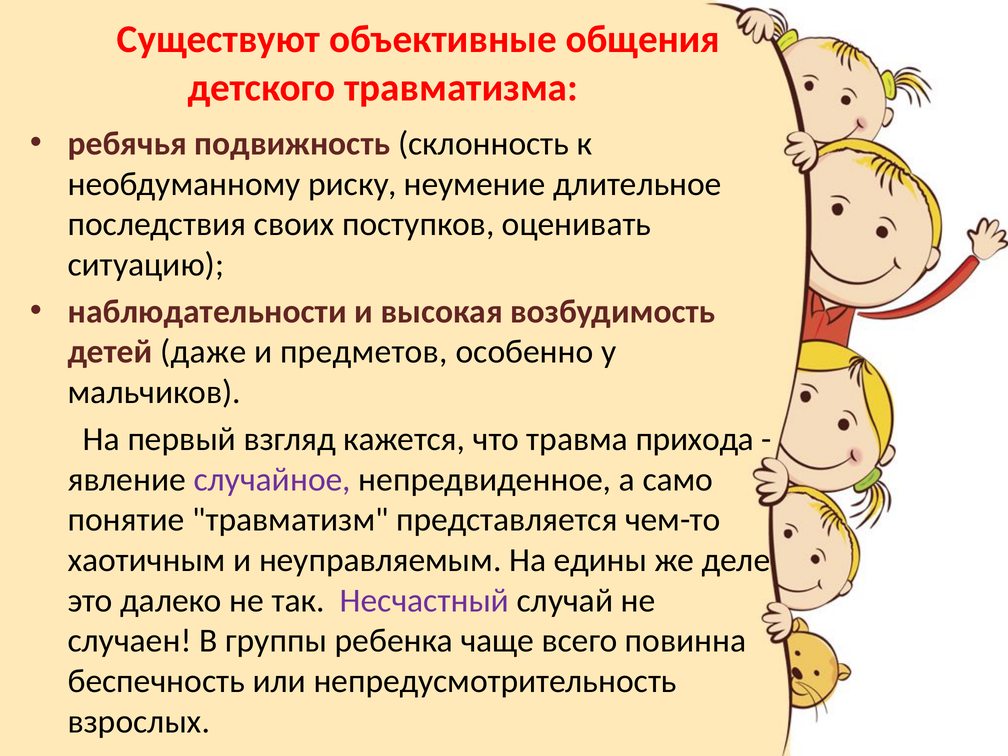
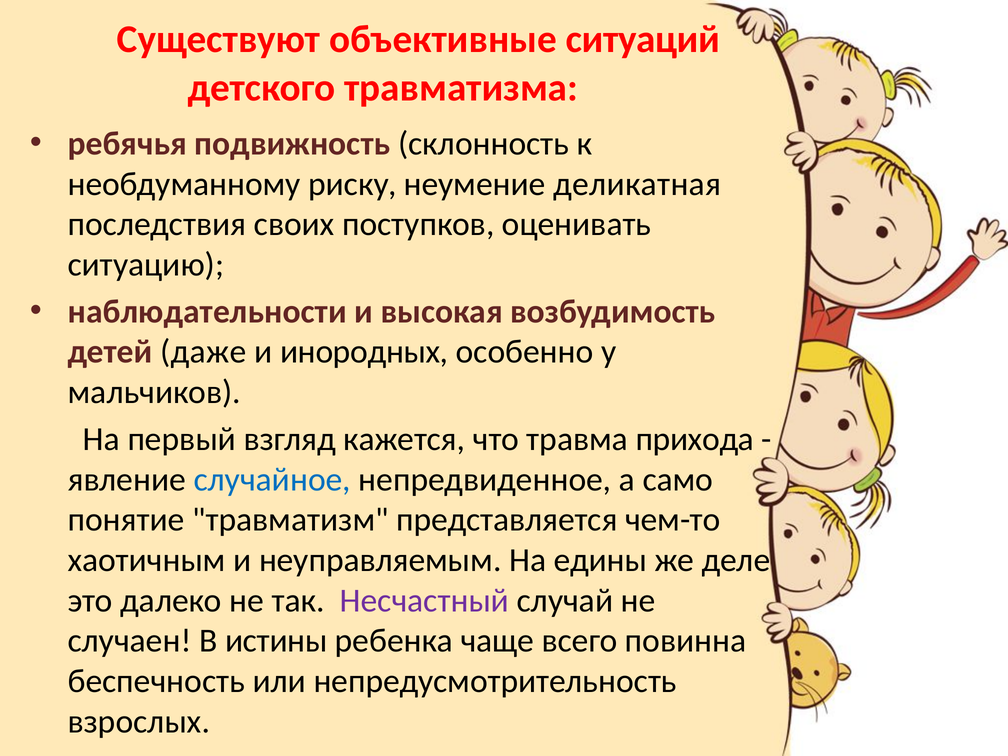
общения: общения -> ситуаций
длительное: длительное -> деликатная
предметов: предметов -> инородных
случайное colour: purple -> blue
группы: группы -> истины
